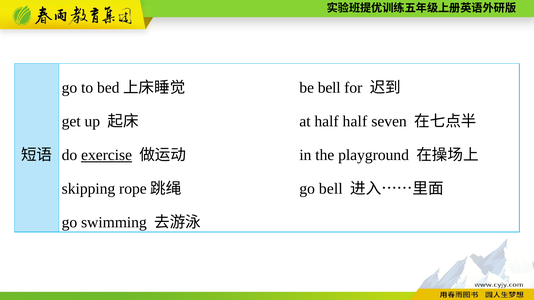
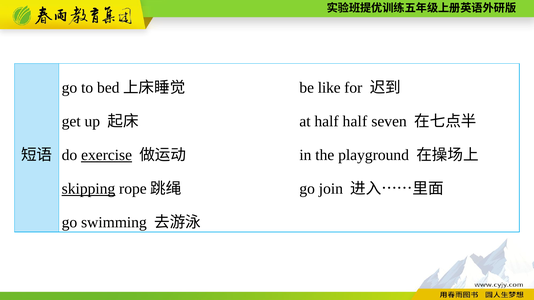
be bell: bell -> like
skipping underline: none -> present
go bell: bell -> join
